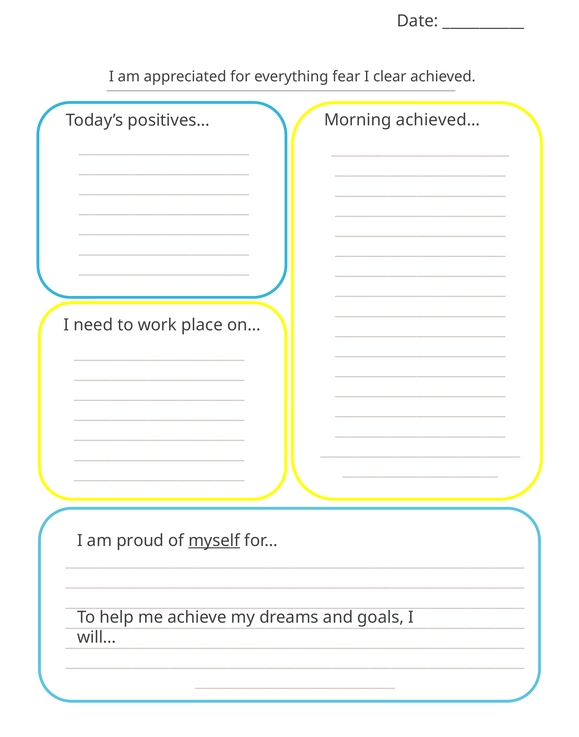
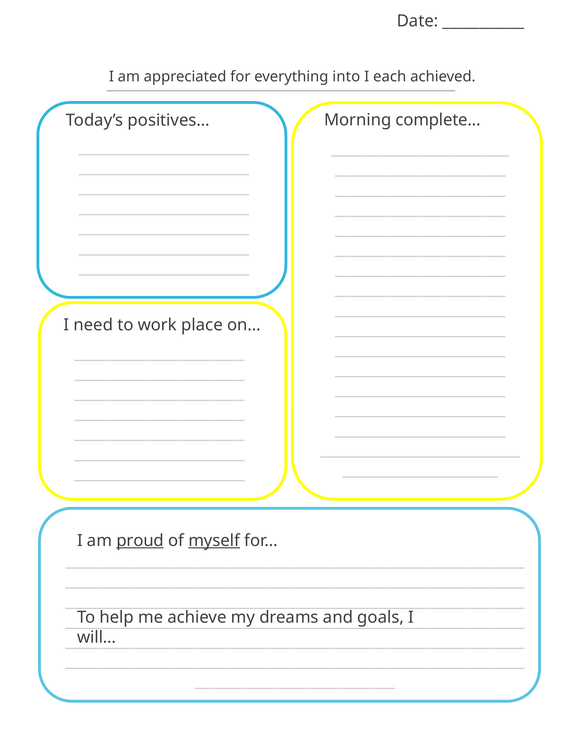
fear: fear -> into
clear: clear -> each
achieved…: achieved… -> complete…
proud underline: none -> present
